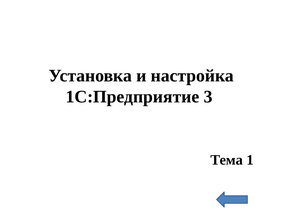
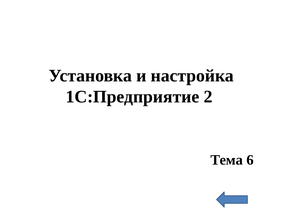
3: 3 -> 2
1: 1 -> 6
